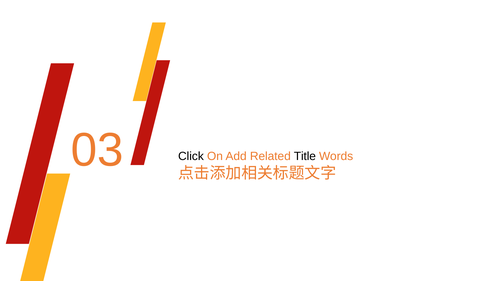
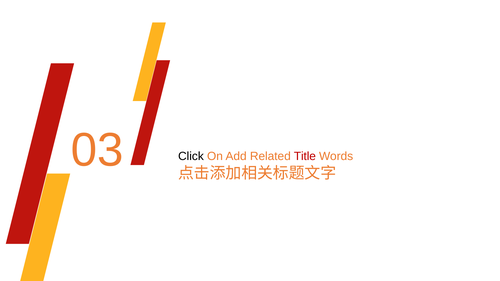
Title colour: black -> red
